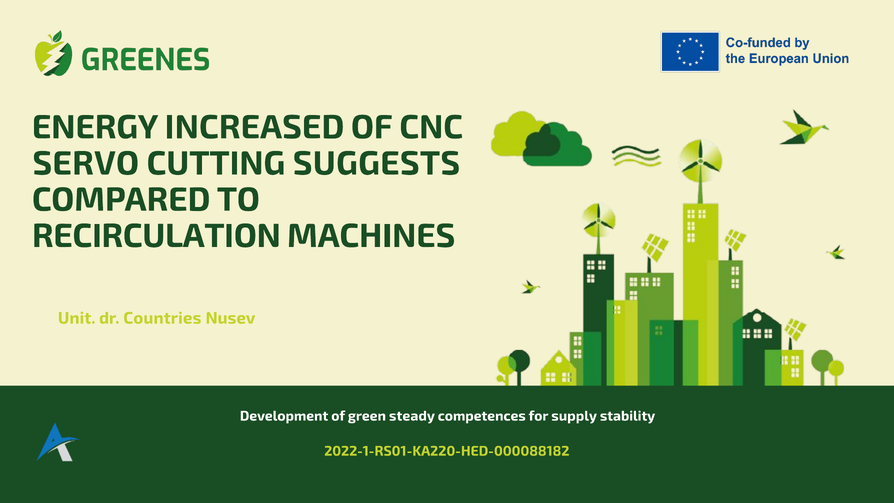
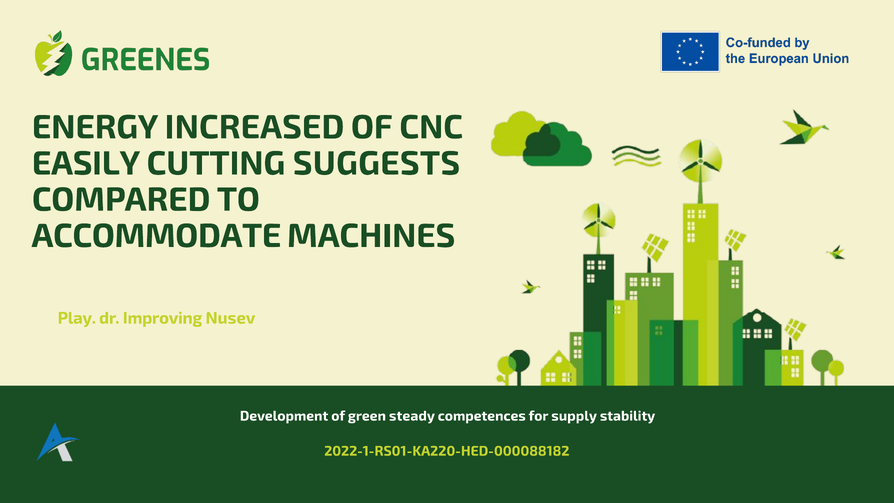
SERVO: SERVO -> EASILY
RECIRCULATION: RECIRCULATION -> ACCOMMODATE
Unit: Unit -> Play
Countries: Countries -> Improving
